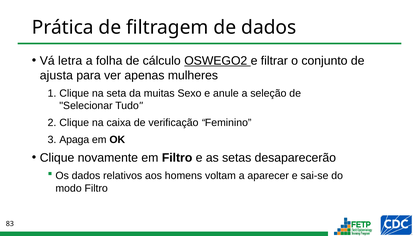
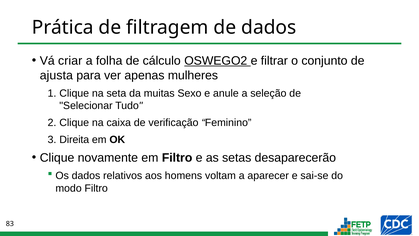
letra: letra -> criar
Apaga: Apaga -> Direita
